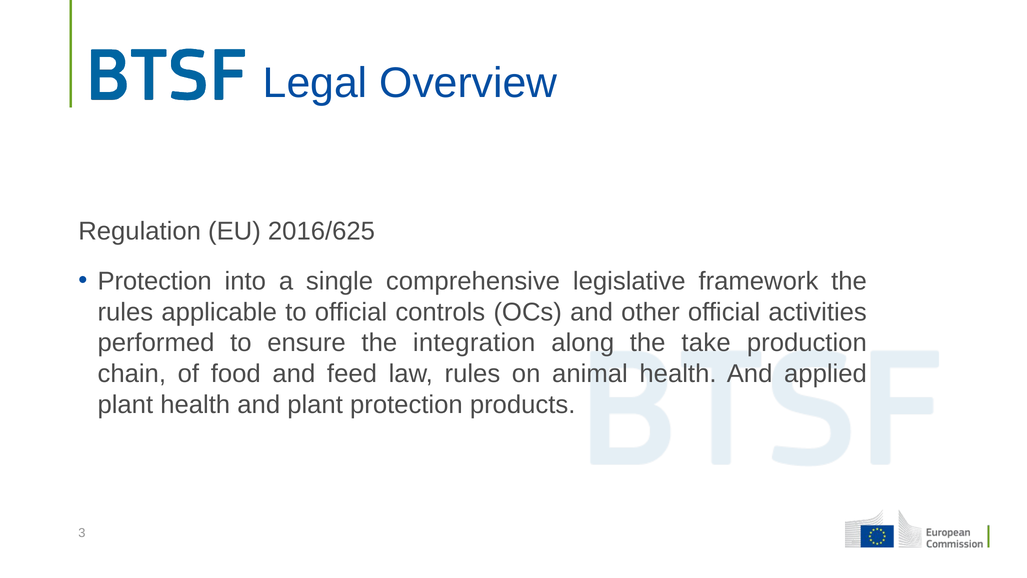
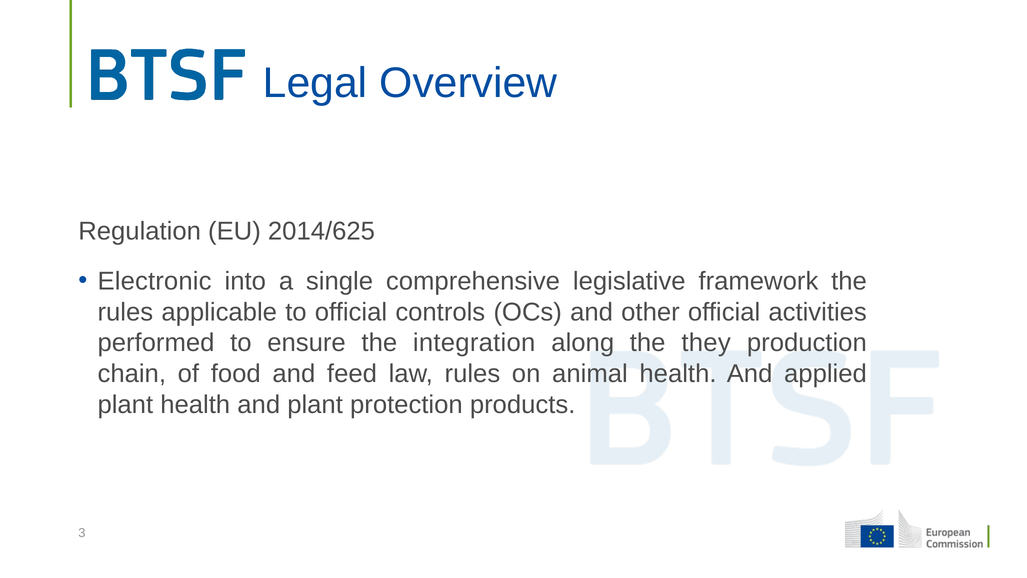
2016/625: 2016/625 -> 2014/625
Protection at (155, 281): Protection -> Electronic
take: take -> they
